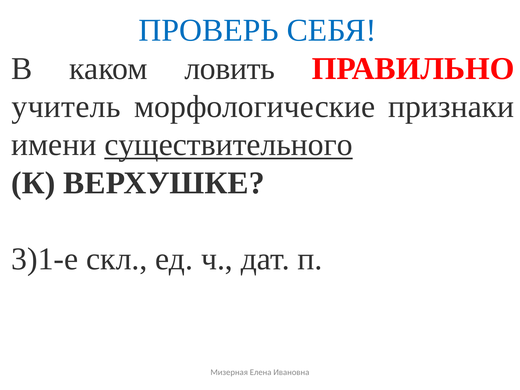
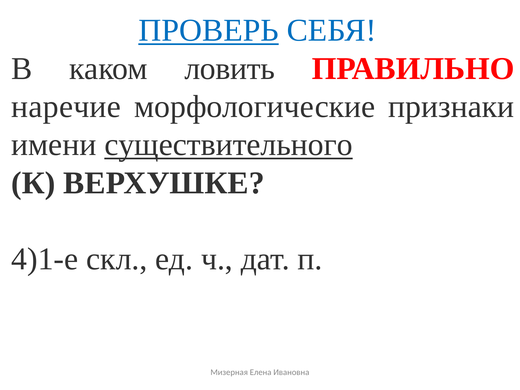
ПРОВЕРЬ underline: none -> present
учитель: учитель -> наречие
3)1-е: 3)1-е -> 4)1-е
